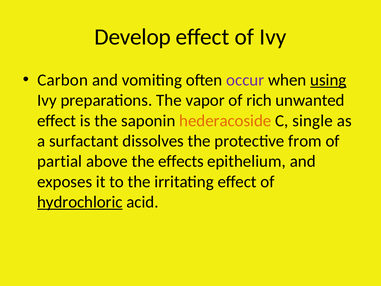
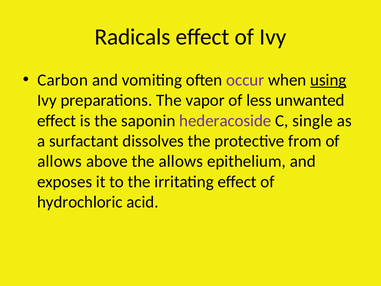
Develop: Develop -> Radicals
rich: rich -> less
hederacoside colour: orange -> purple
partial at (60, 161): partial -> allows
the effects: effects -> allows
hydrochloric underline: present -> none
